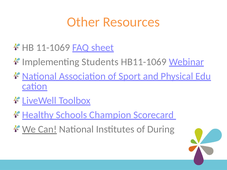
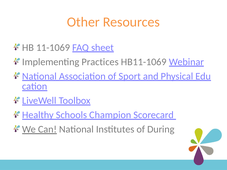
Students: Students -> Practices
